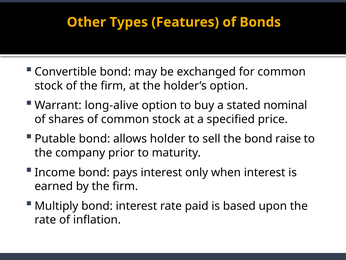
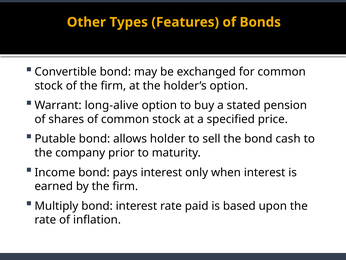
nominal: nominal -> pension
raise: raise -> cash
